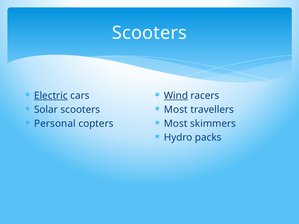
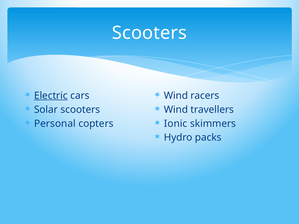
Wind at (176, 96) underline: present -> none
Most at (176, 110): Most -> Wind
Most at (176, 124): Most -> Ionic
